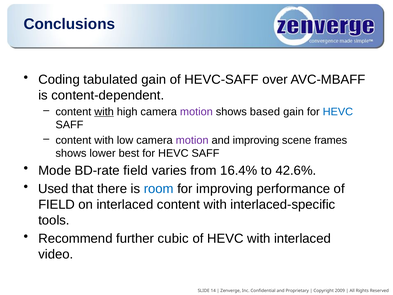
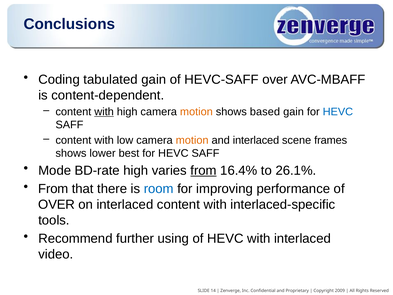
motion at (196, 112) colour: purple -> orange
motion at (192, 140) colour: purple -> orange
and improving: improving -> interlaced
BD-rate field: field -> high
from at (204, 170) underline: none -> present
42.6%: 42.6% -> 26.1%
Used at (53, 189): Used -> From
FIELD at (57, 204): FIELD -> OVER
cubic: cubic -> using
